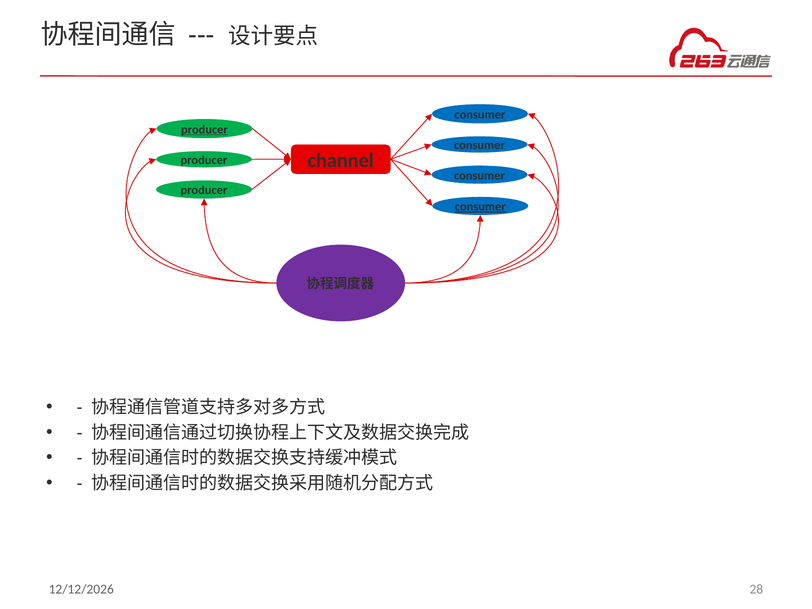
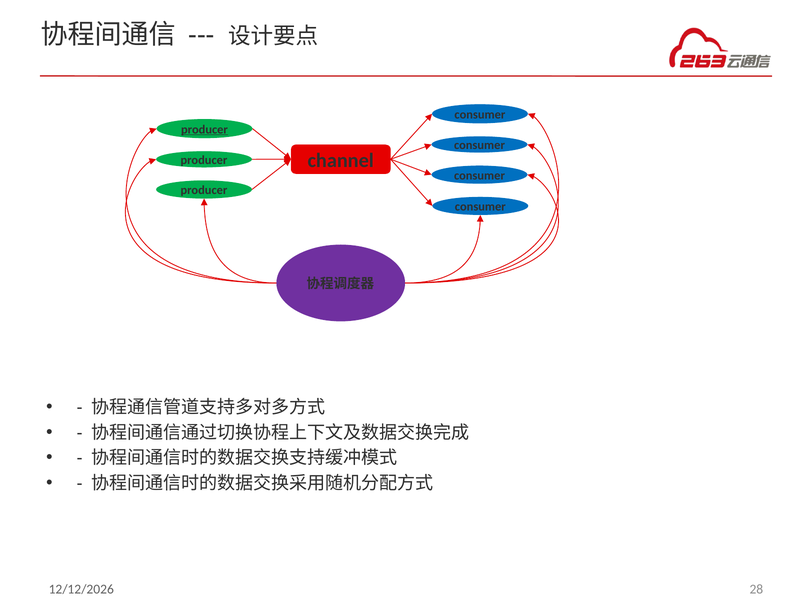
consumer at (480, 207) underline: present -> none
